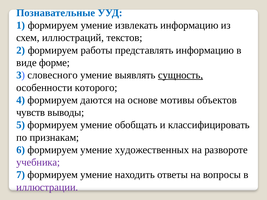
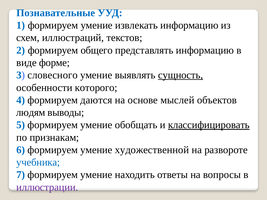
работы: работы -> общего
мотивы: мотивы -> мыслей
чувств: чувств -> людям
классифицировать underline: none -> present
художественных: художественных -> художественной
учебника colour: purple -> blue
